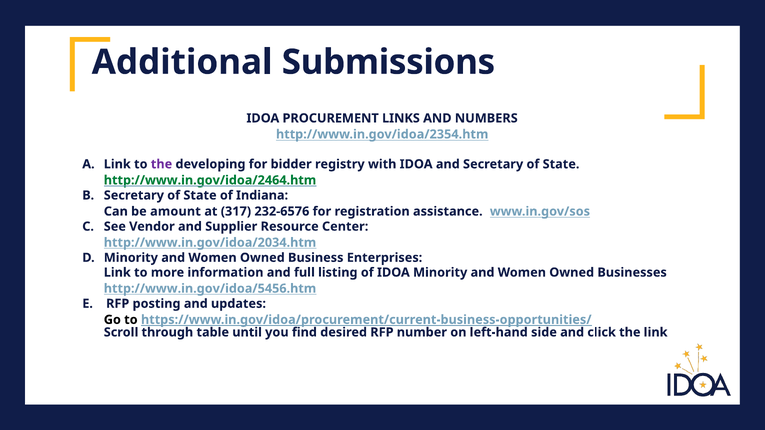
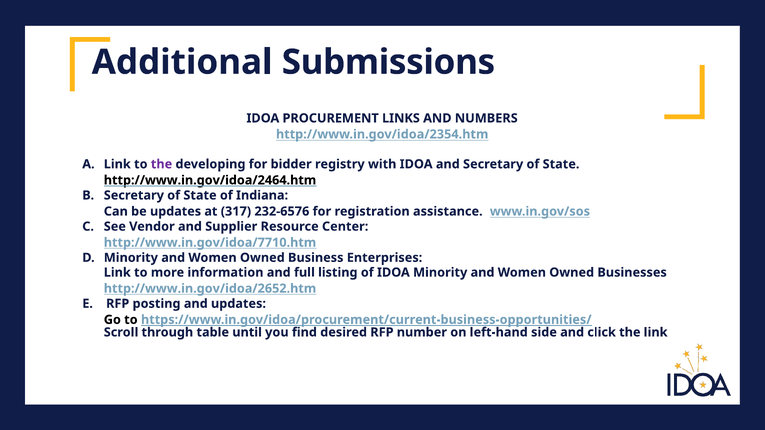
http://www.in.gov/idoa/2464.htm colour: green -> black
be amount: amount -> updates
http://www.in.gov/idoa/2034.htm: http://www.in.gov/idoa/2034.htm -> http://www.in.gov/idoa/7710.htm
http://www.in.gov/idoa/5456.htm: http://www.in.gov/idoa/5456.htm -> http://www.in.gov/idoa/2652.htm
